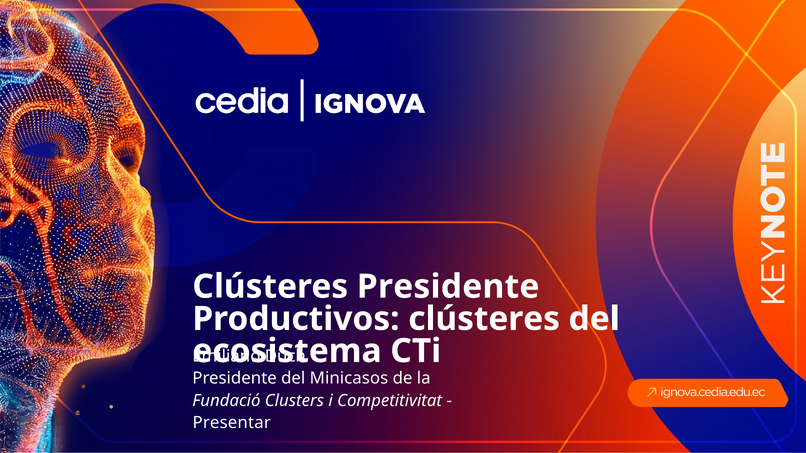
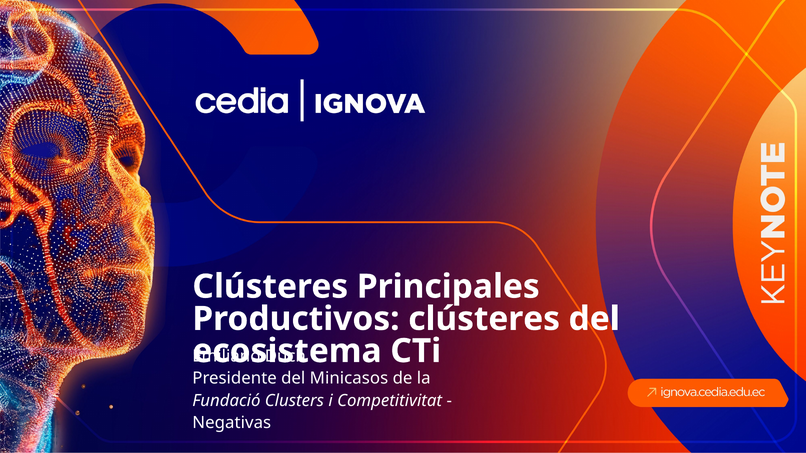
Clústeres Presidente: Presidente -> Principales
Presentar: Presentar -> Negativas
